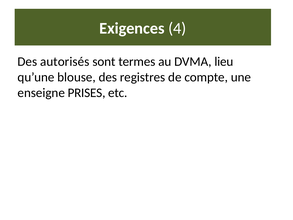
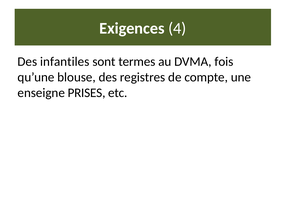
autorisés: autorisés -> infantiles
lieu: lieu -> fois
